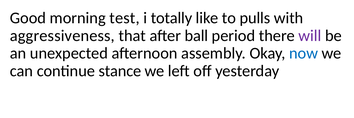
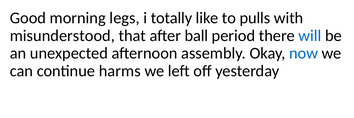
test: test -> legs
aggressiveness: aggressiveness -> misunderstood
will colour: purple -> blue
stance: stance -> harms
